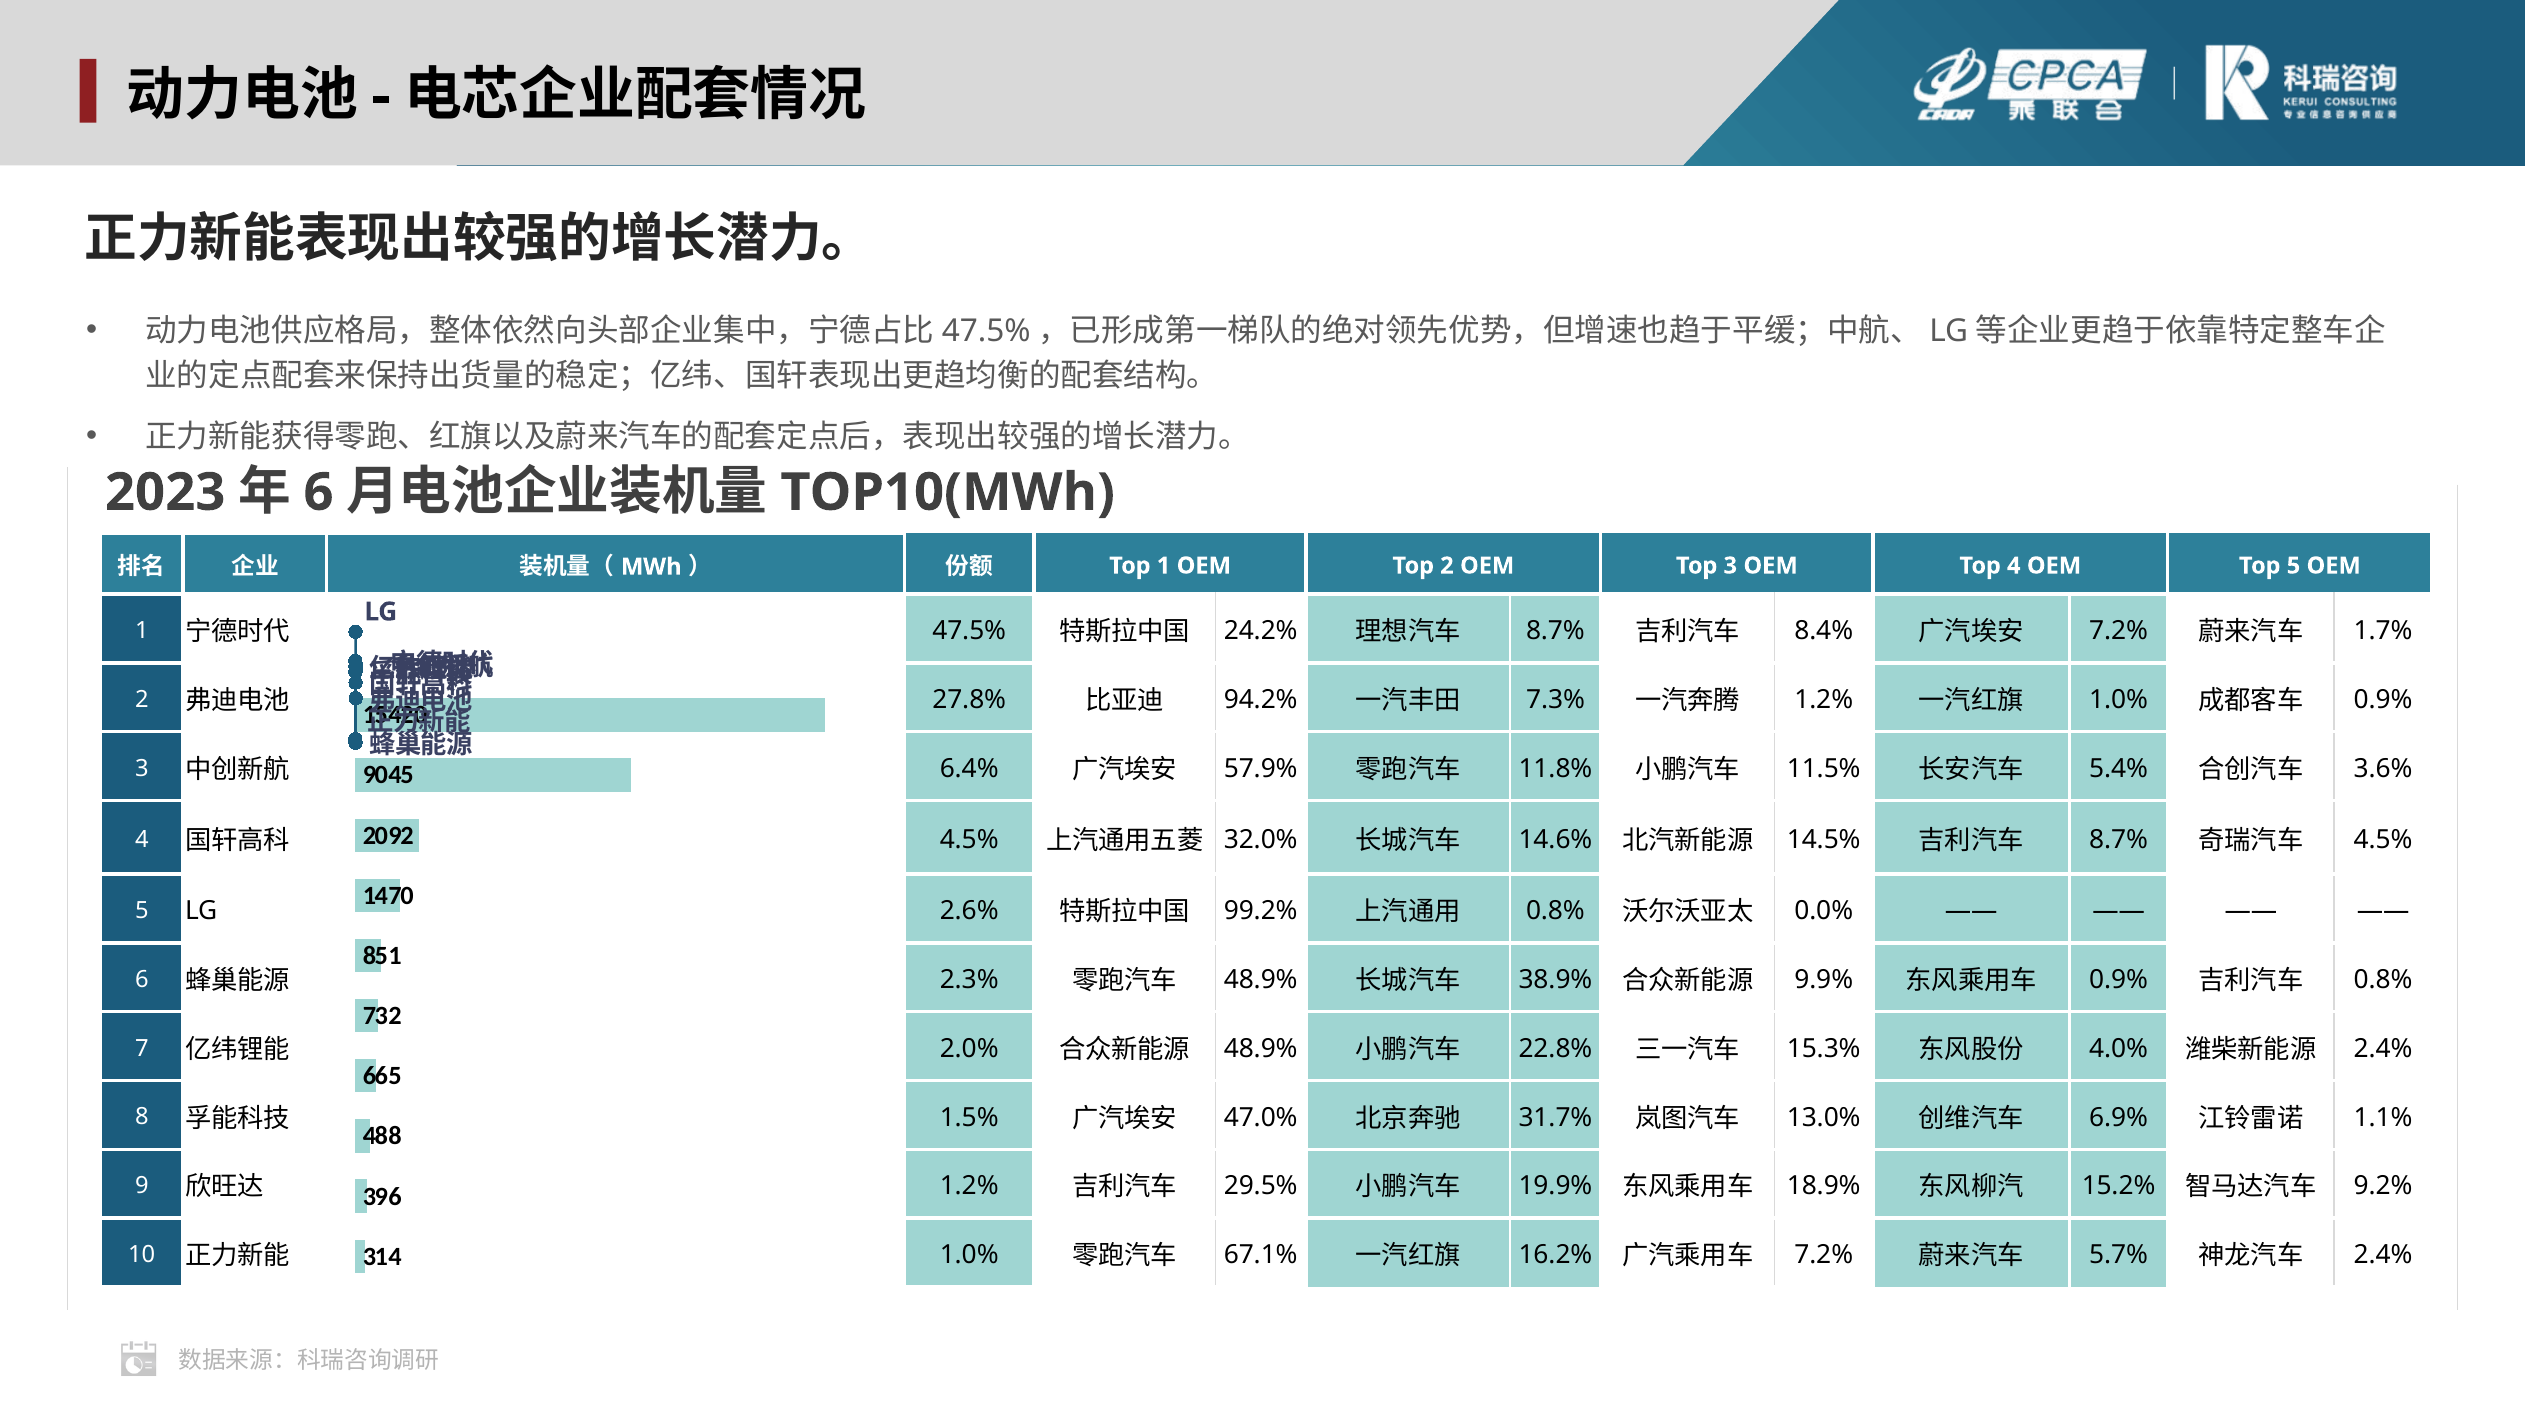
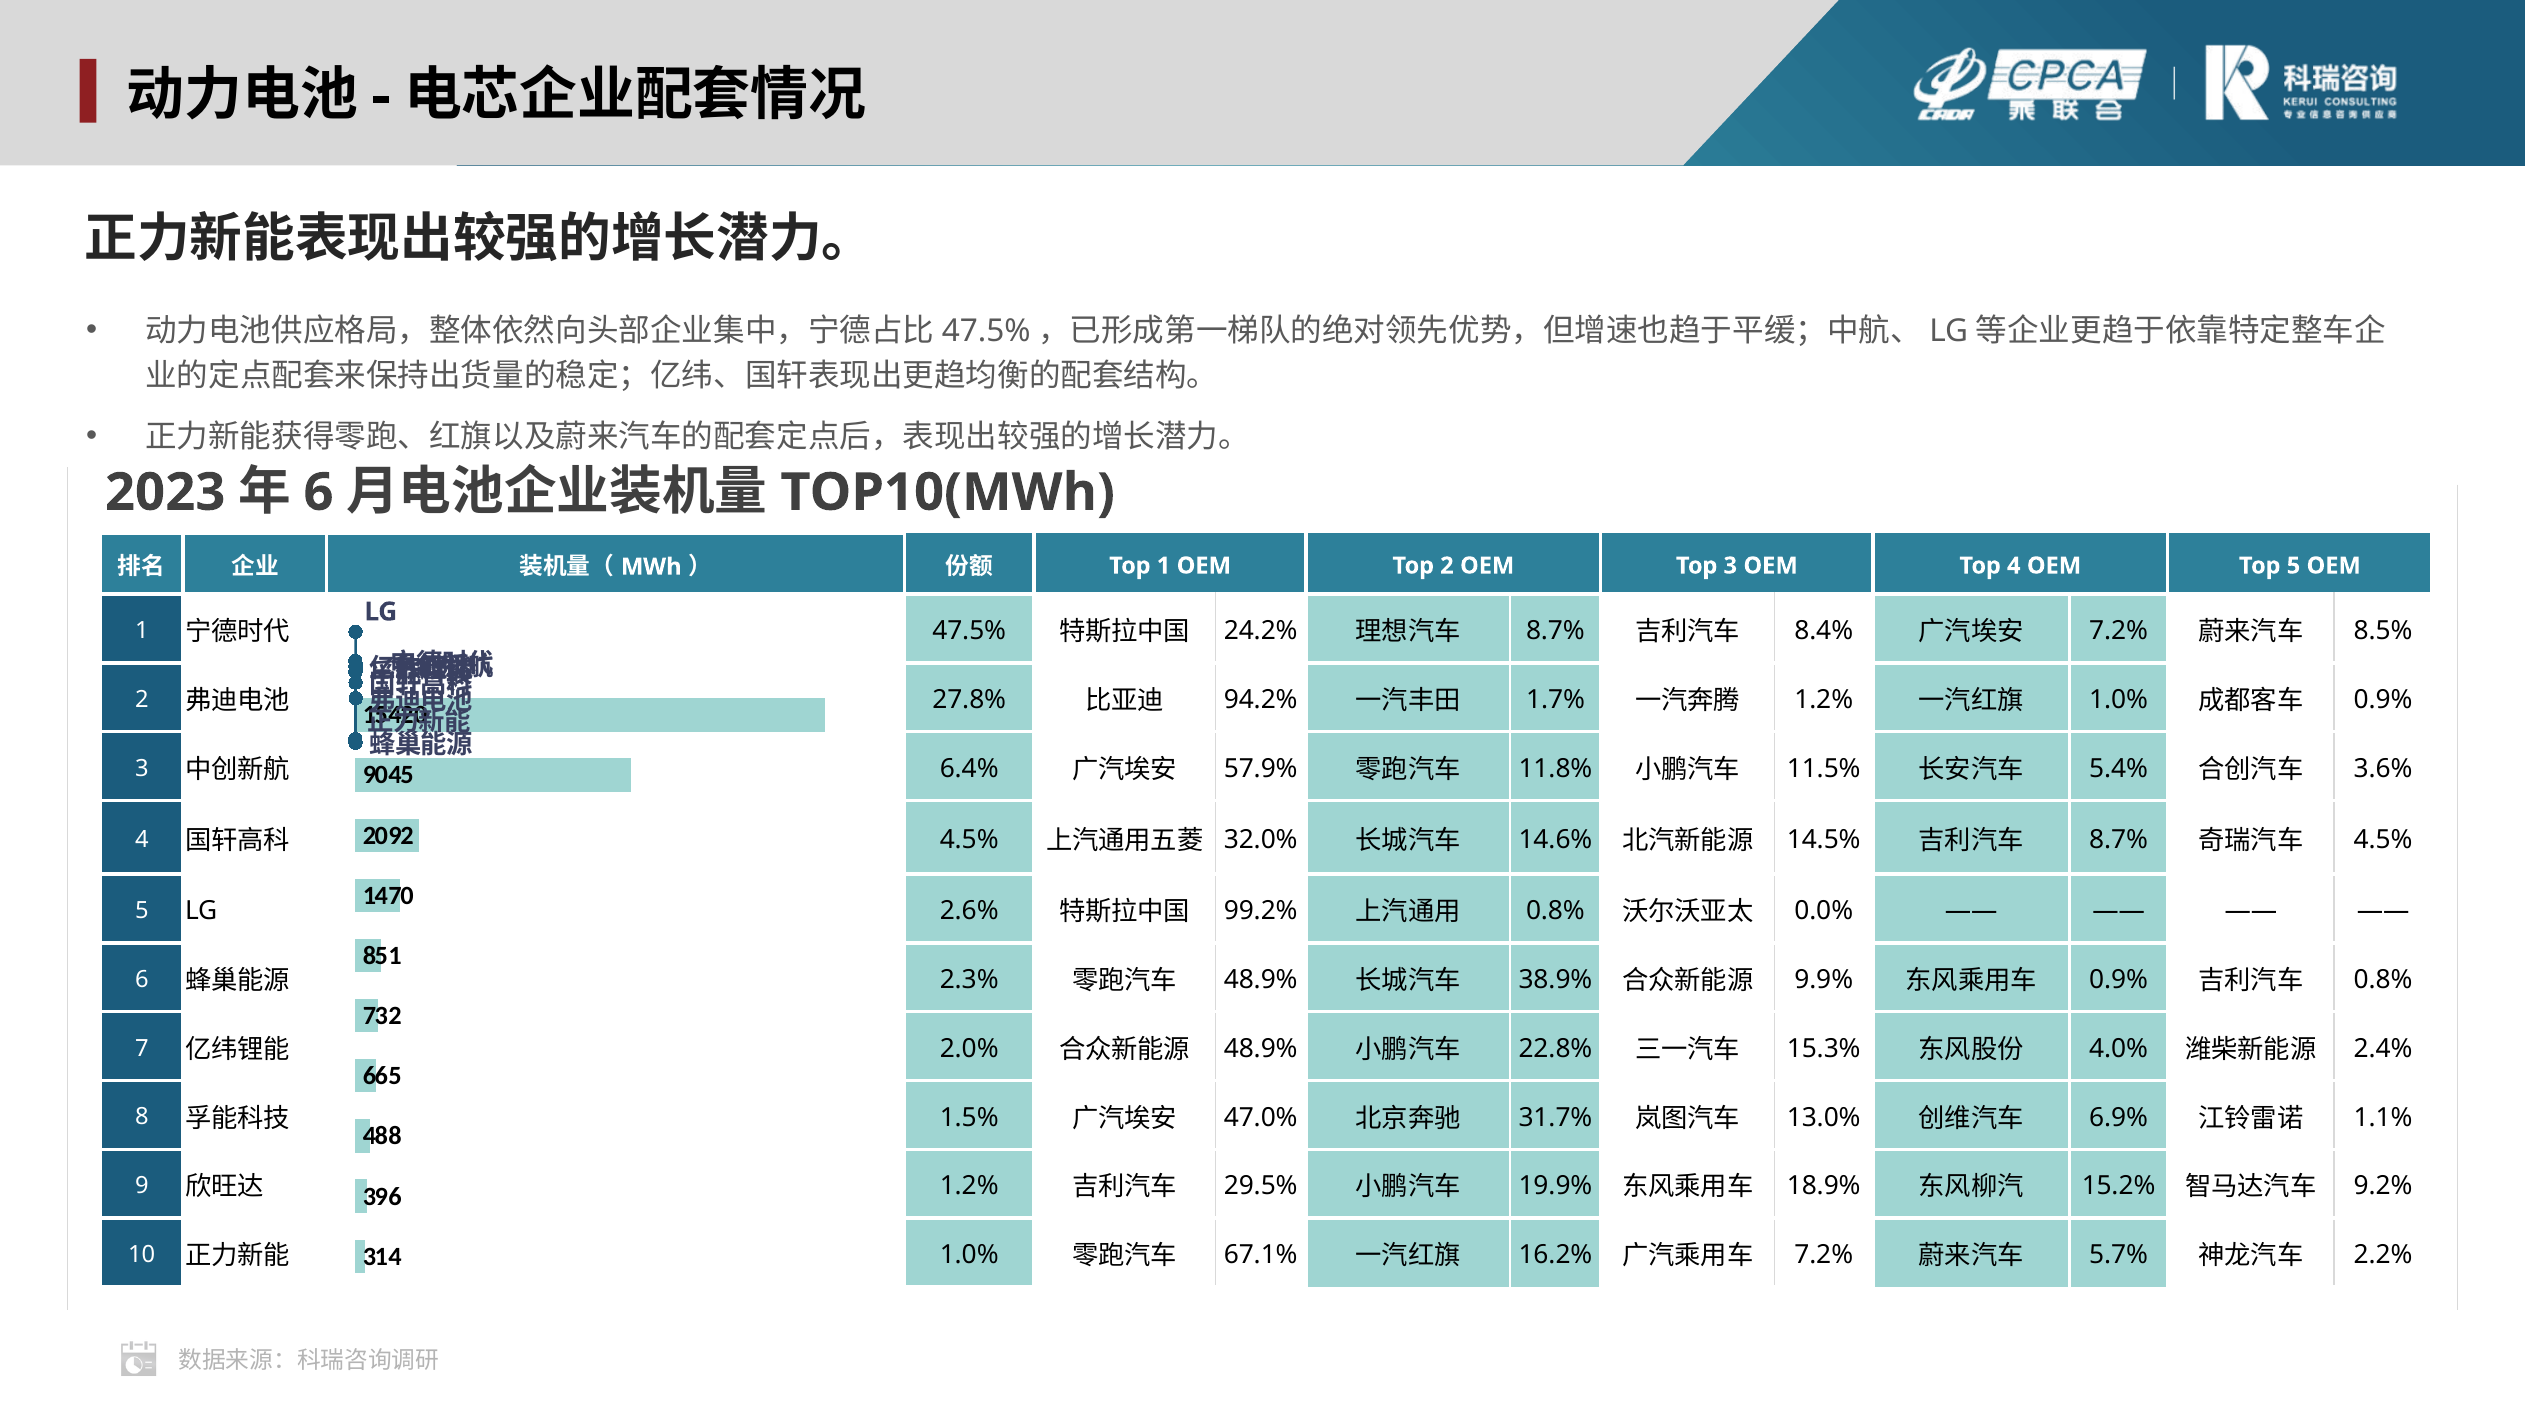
1.7%: 1.7% -> 8.5%
7.3%: 7.3% -> 1.7%
2.4% at (2383, 1255): 2.4% -> 2.2%
